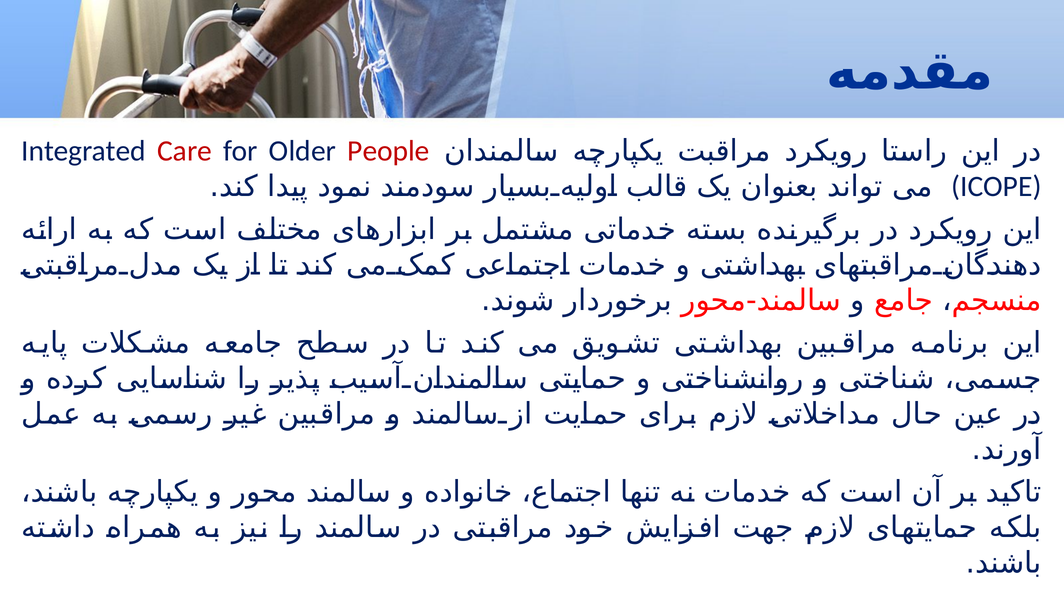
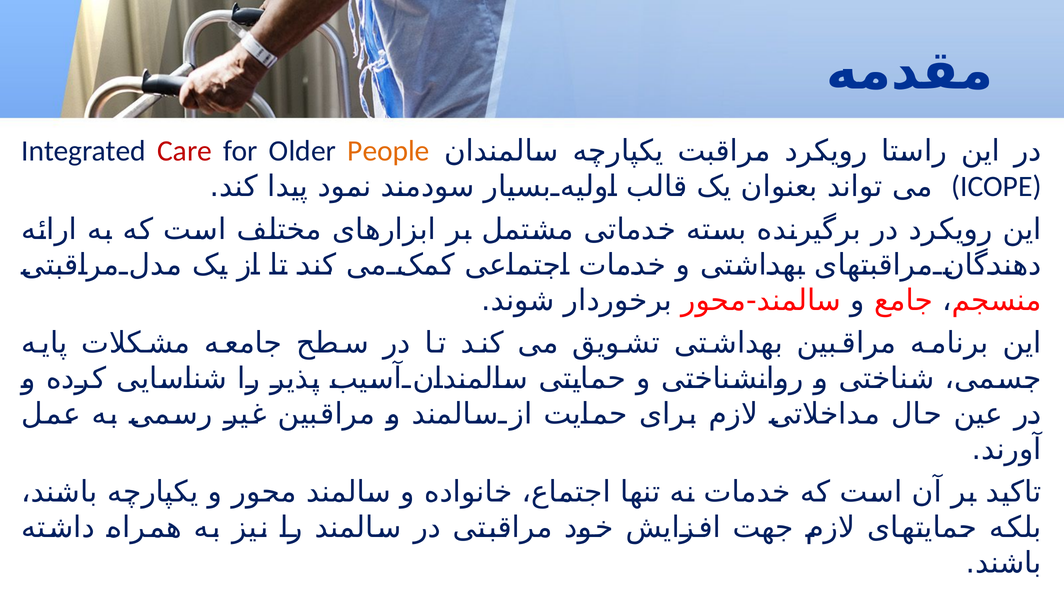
People colour: red -> orange
